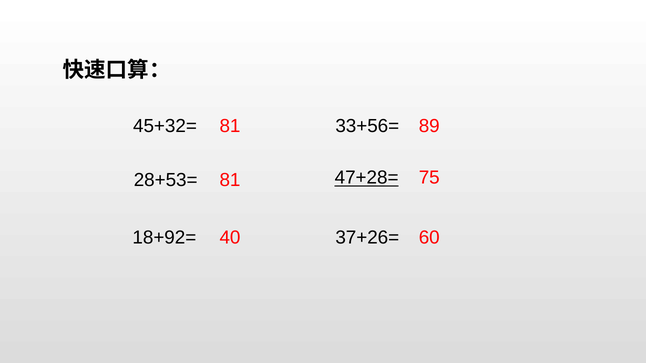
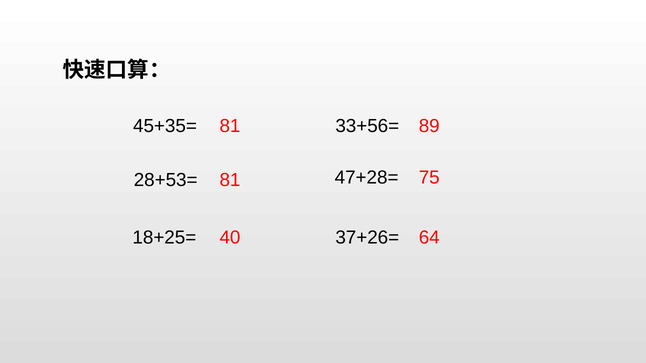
45+32=: 45+32= -> 45+35=
47+28= underline: present -> none
18+92=: 18+92= -> 18+25=
60: 60 -> 64
